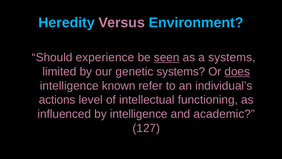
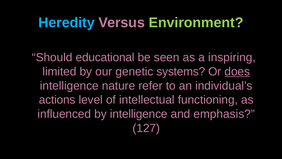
Environment colour: light blue -> light green
experience: experience -> educational
seen underline: present -> none
a systems: systems -> inspiring
known: known -> nature
academic: academic -> emphasis
